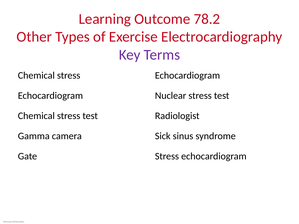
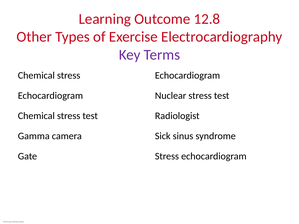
78.2: 78.2 -> 12.8
